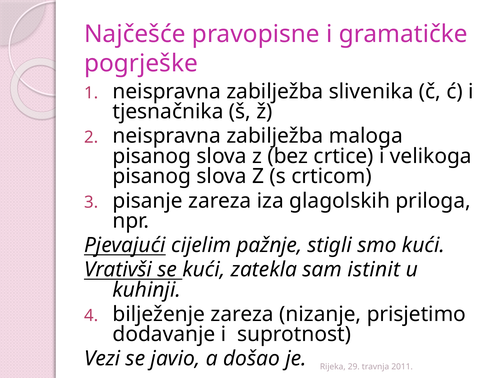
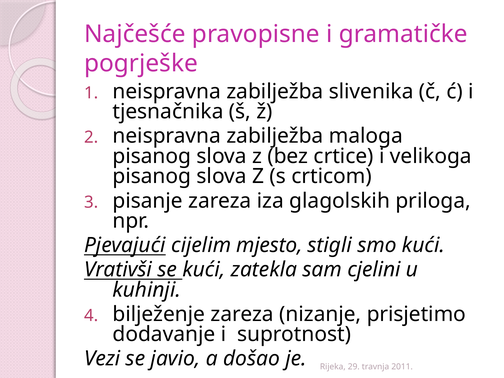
pažnje: pažnje -> mjesto
istinit: istinit -> cjelini
